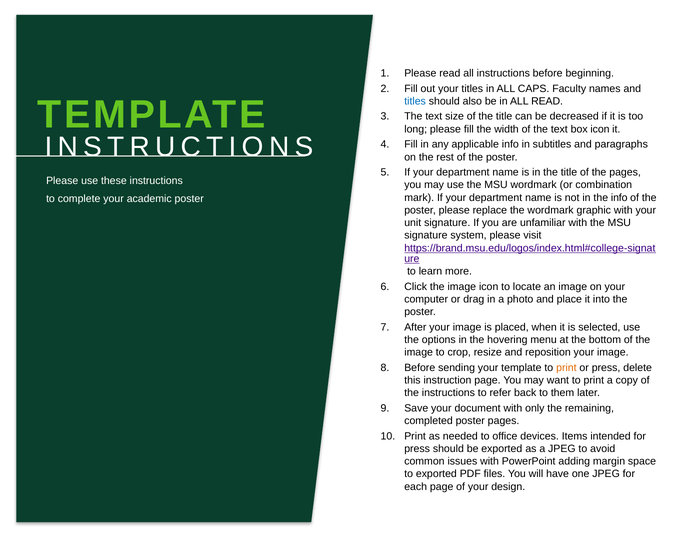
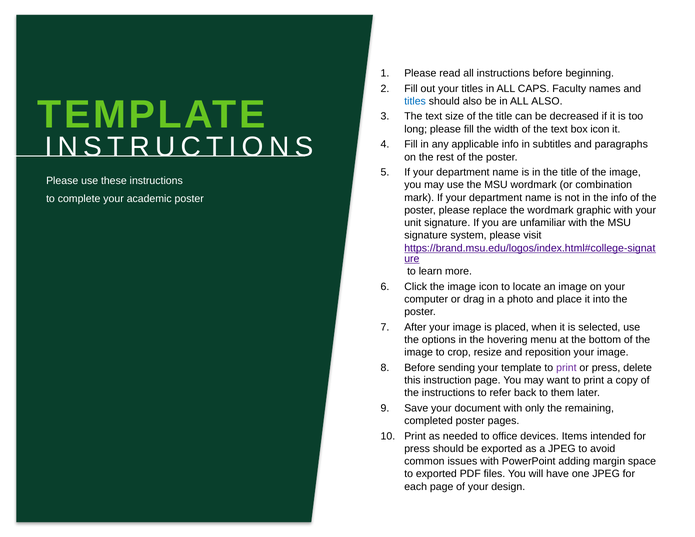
ALL READ: READ -> ALSO
title of the pages: pages -> image
print at (566, 368) colour: orange -> purple
